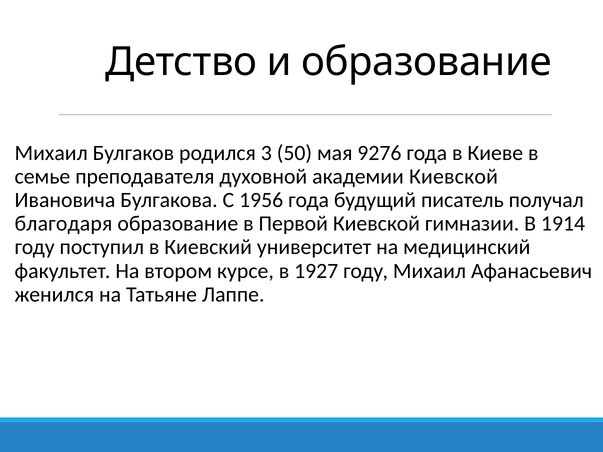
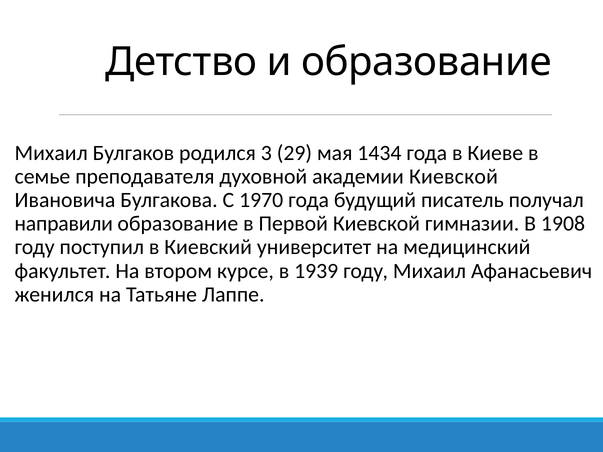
50: 50 -> 29
9276: 9276 -> 1434
1956: 1956 -> 1970
благодаря: благодаря -> направили
1914: 1914 -> 1908
1927: 1927 -> 1939
